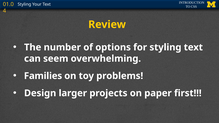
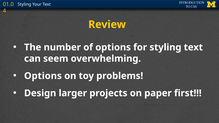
Families at (43, 76): Families -> Options
